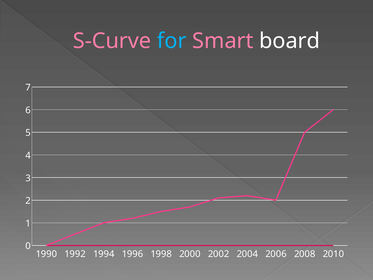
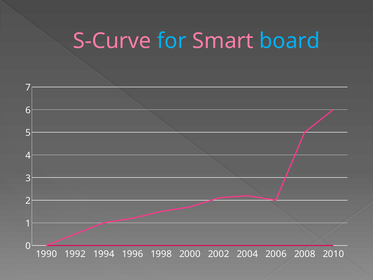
board colour: white -> light blue
